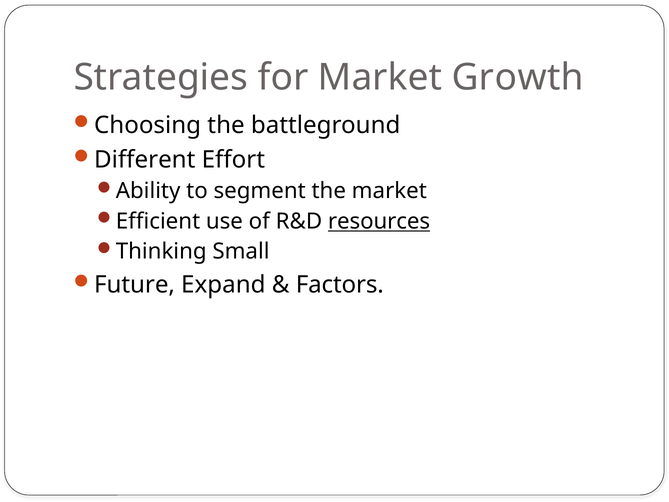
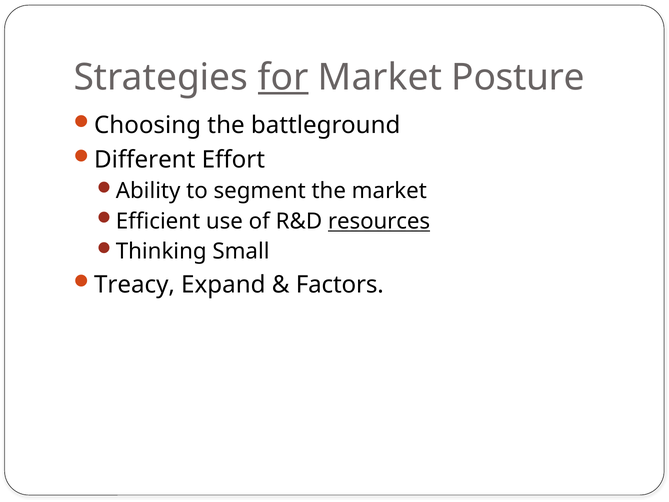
for underline: none -> present
Growth: Growth -> Posture
Future: Future -> Treacy
